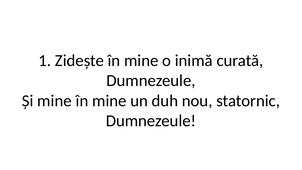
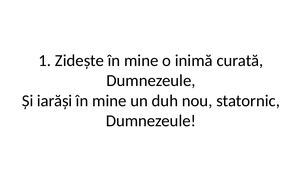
Și mine: mine -> iarăși
